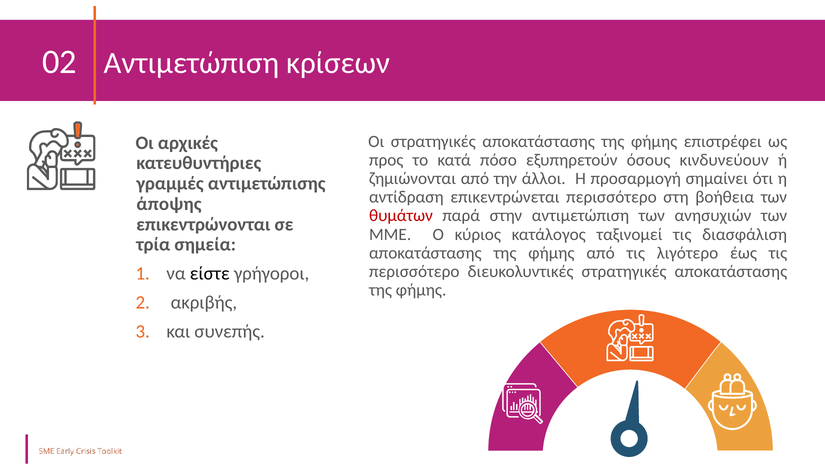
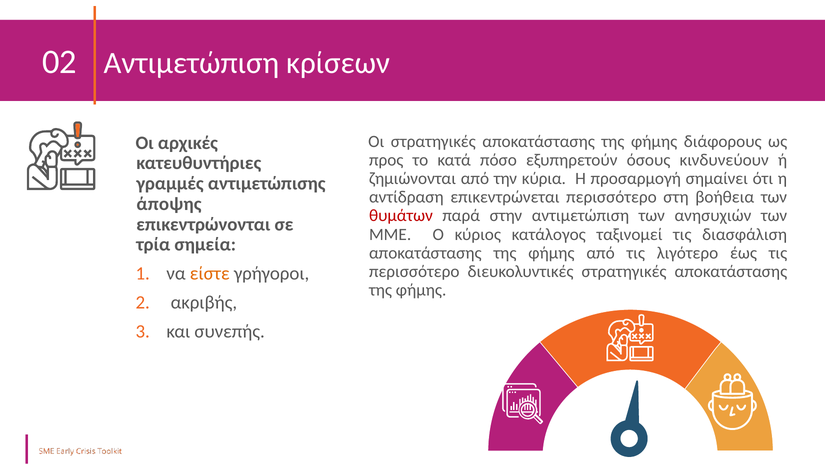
επιστρέφει: επιστρέφει -> διάφορους
άλλοι: άλλοι -> κύρια
είστε colour: black -> orange
